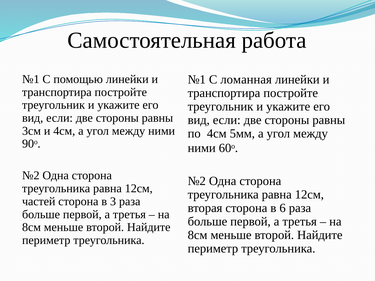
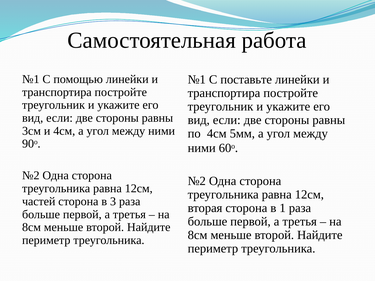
ломанная: ломанная -> поставьте
6: 6 -> 1
